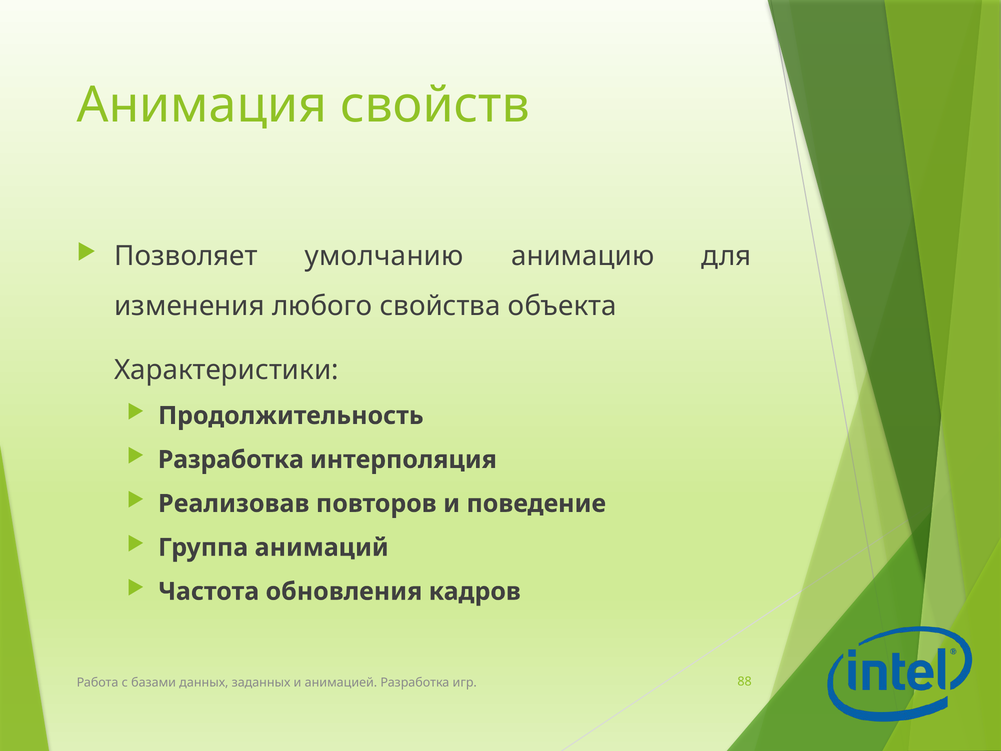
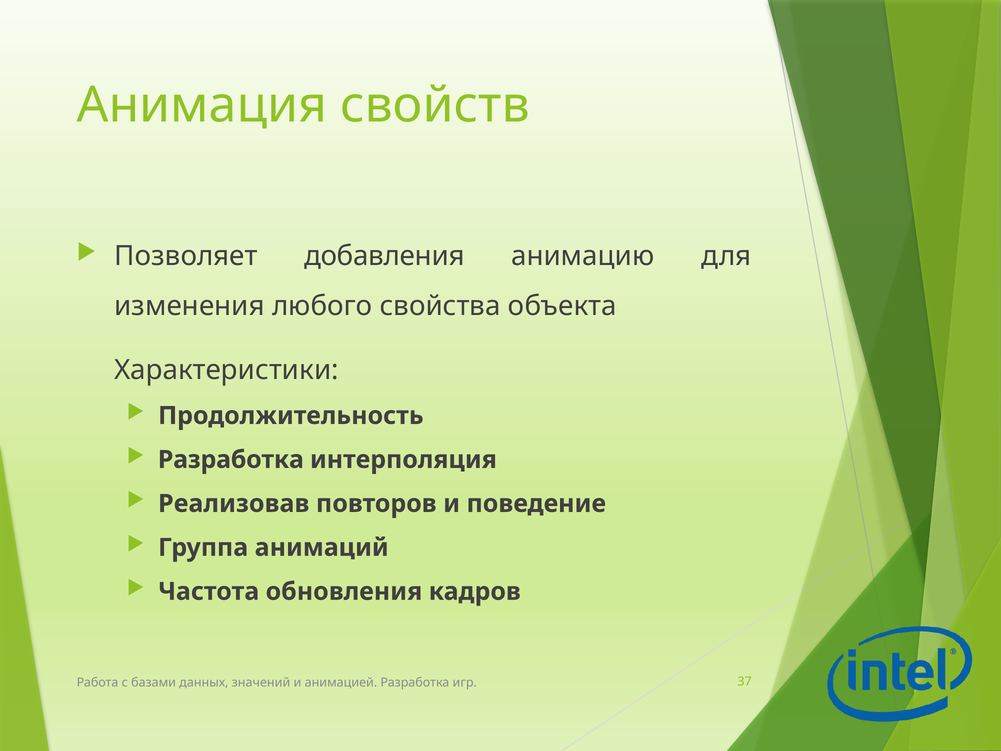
умолчанию: умолчанию -> добавления
заданных: заданных -> значений
88: 88 -> 37
